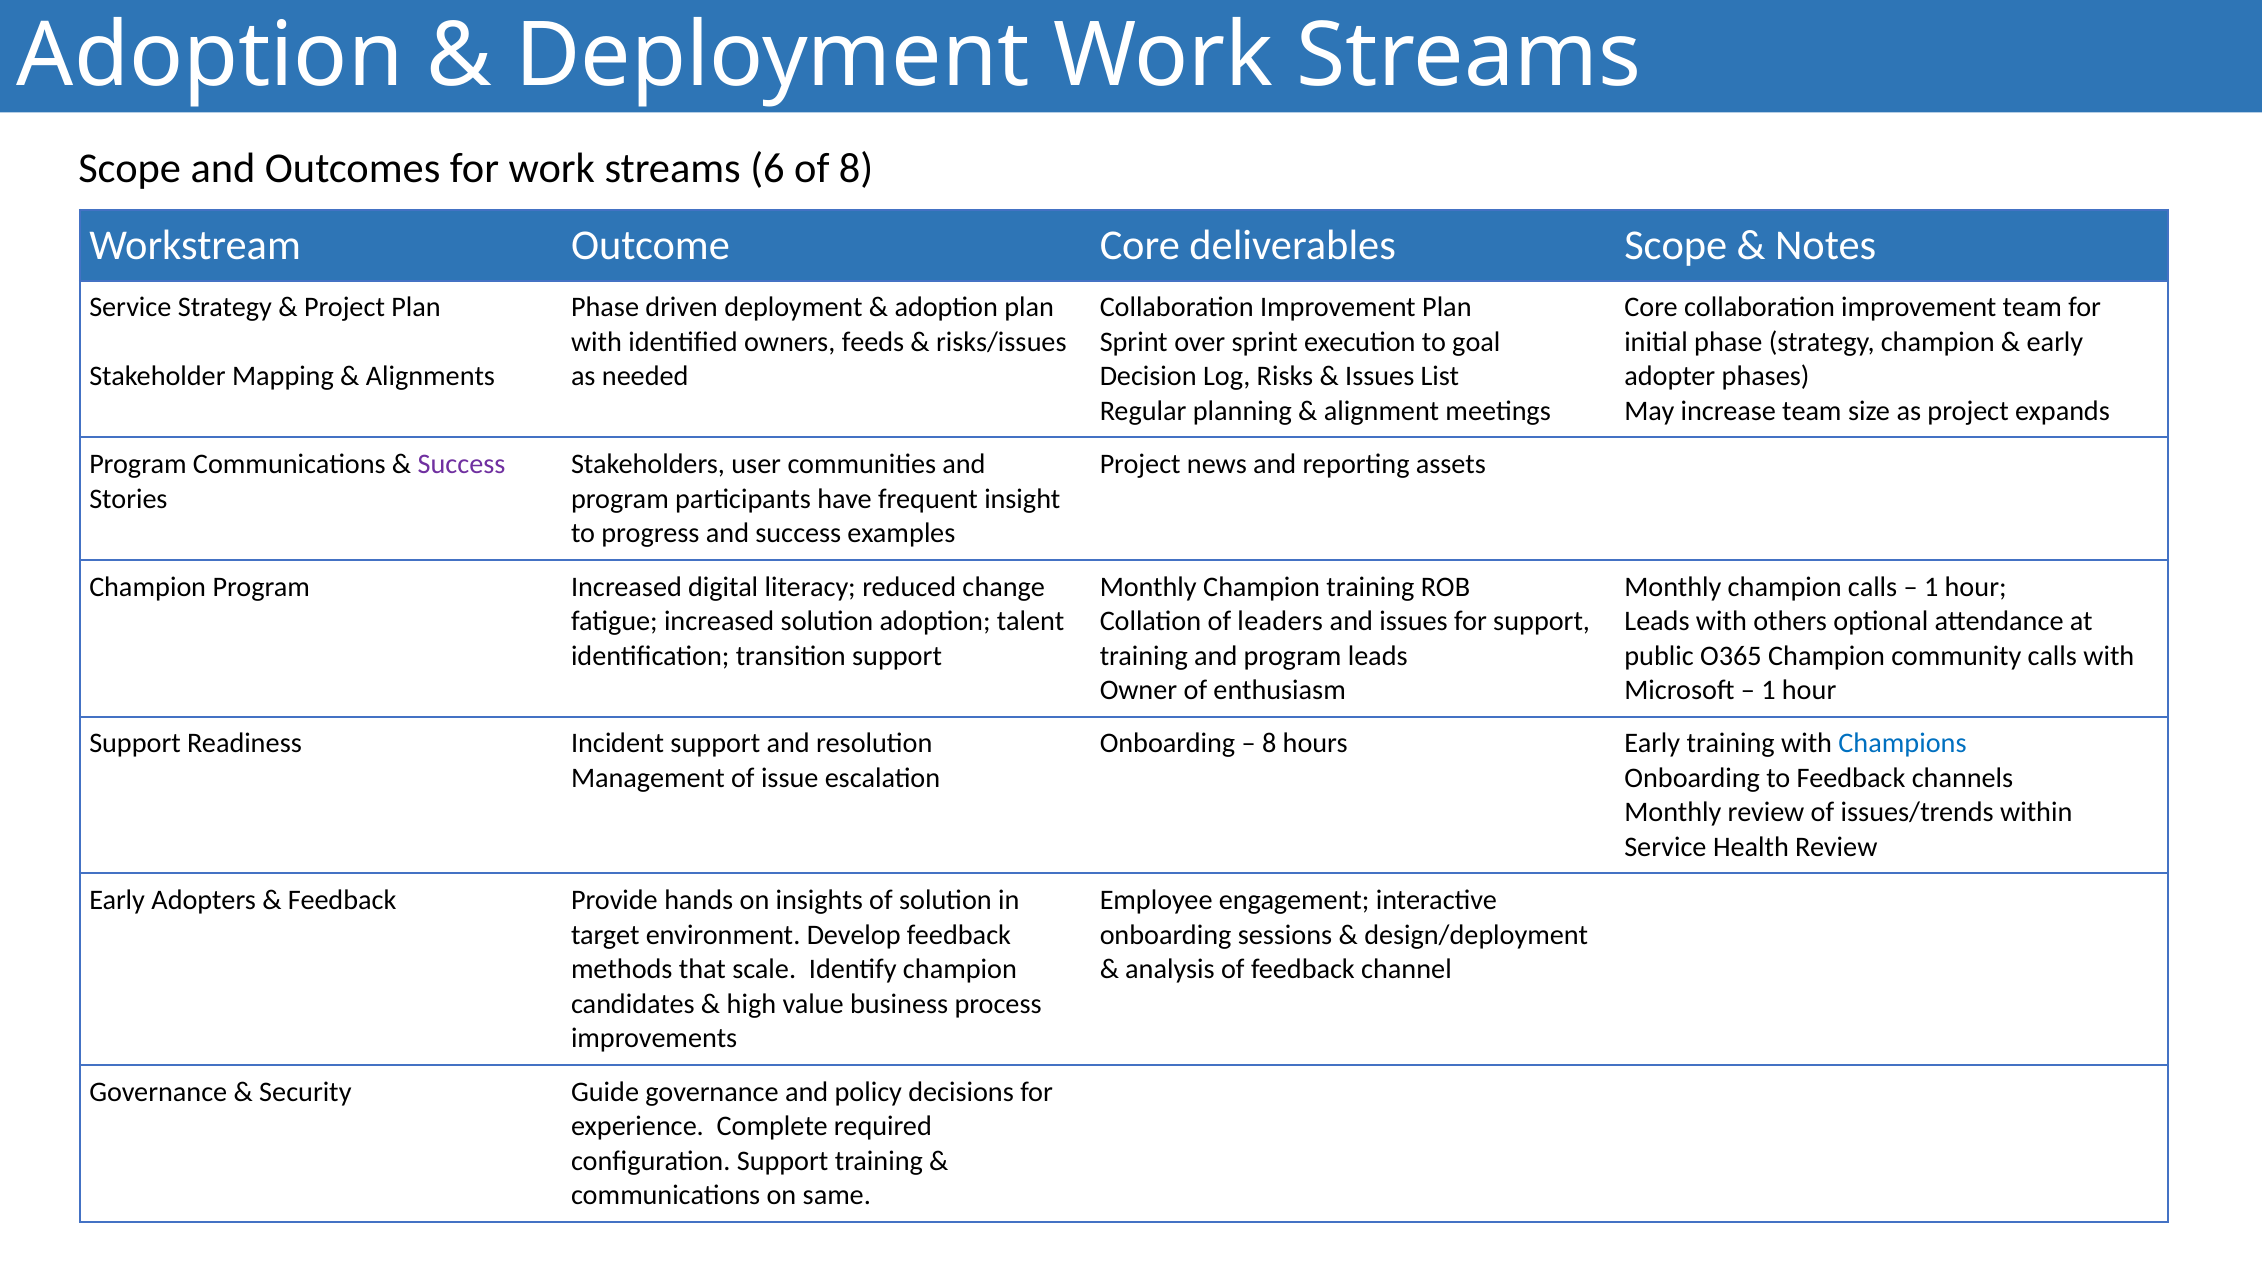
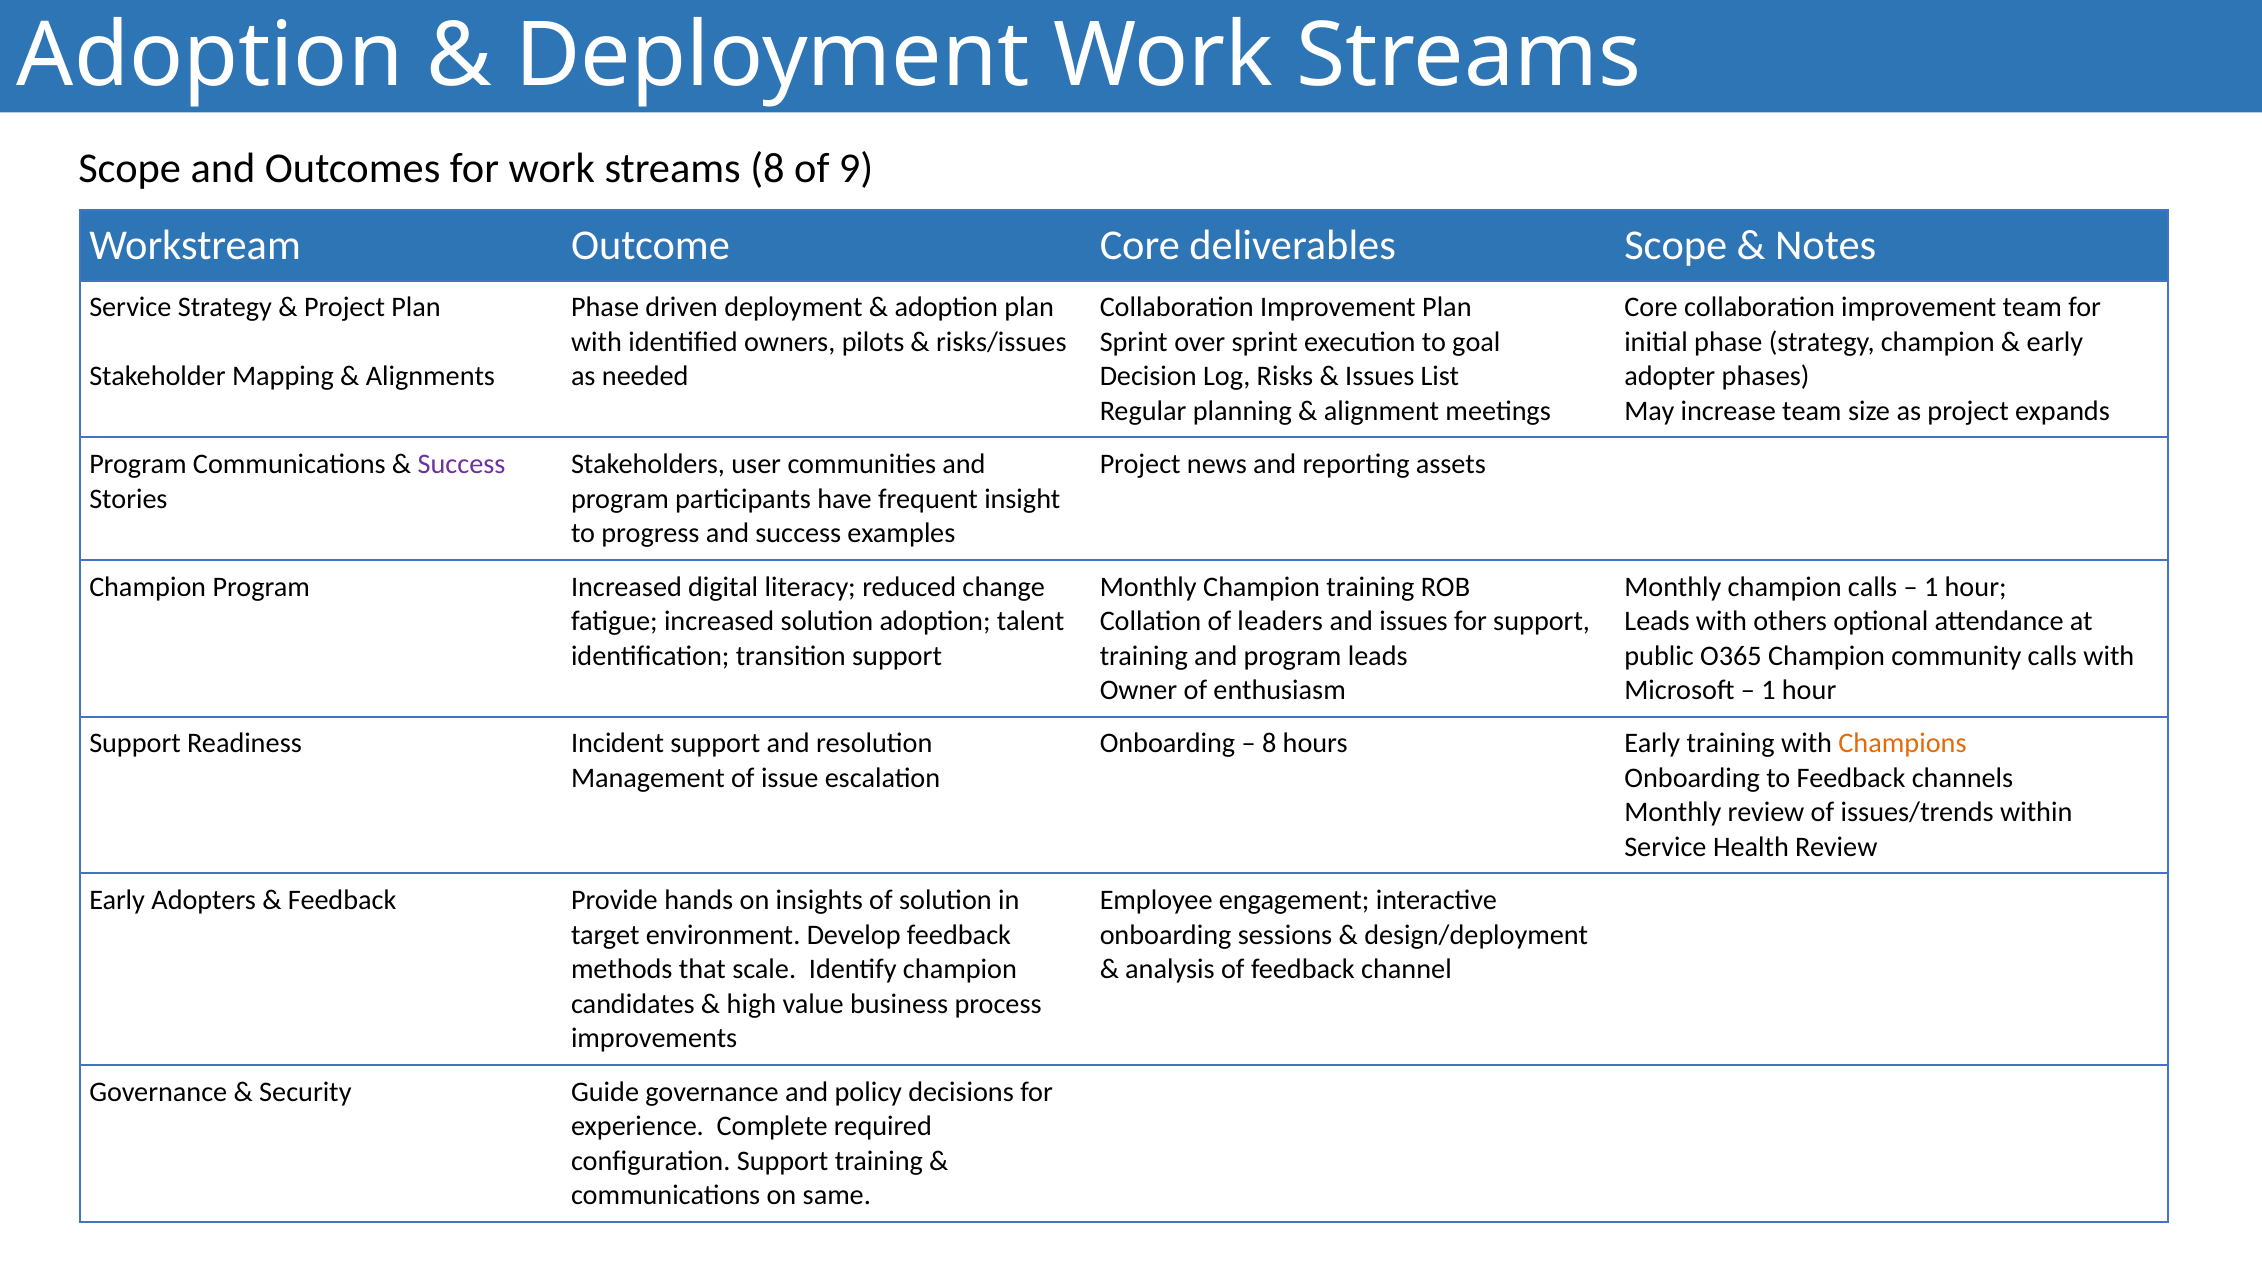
streams 6: 6 -> 8
of 8: 8 -> 9
feeds: feeds -> pilots
Champions colour: blue -> orange
